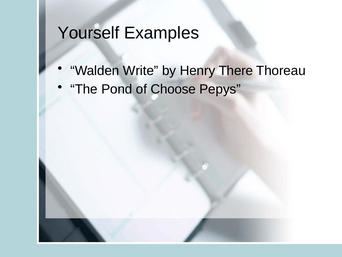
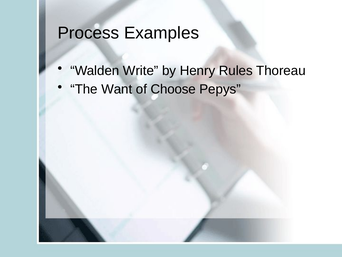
Yourself: Yourself -> Process
There: There -> Rules
Pond: Pond -> Want
